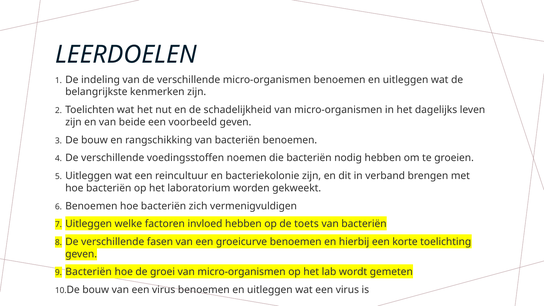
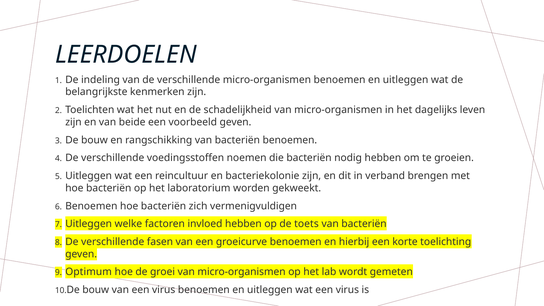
Bacteriën at (89, 272): Bacteriën -> Optimum
